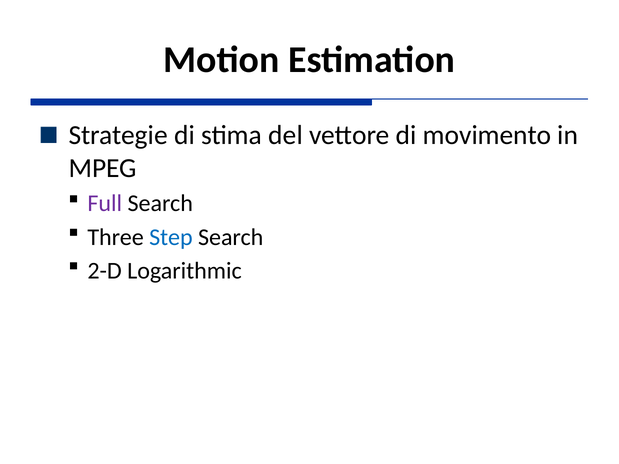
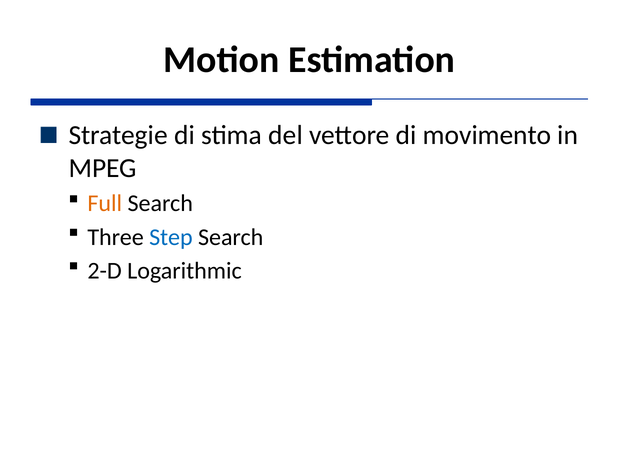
Full colour: purple -> orange
